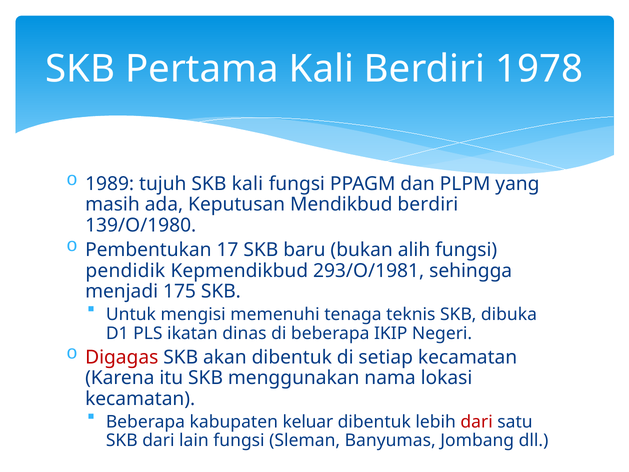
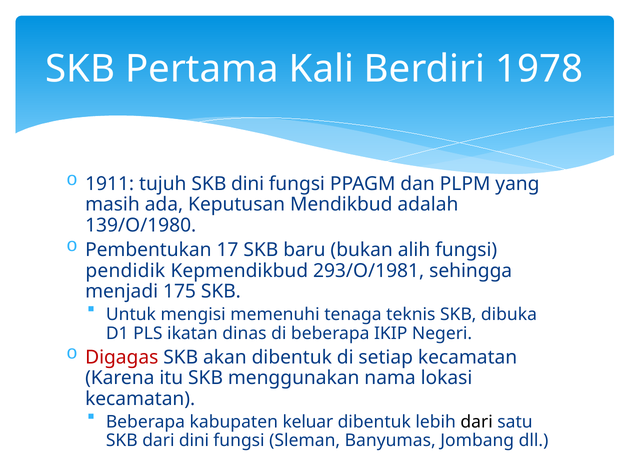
1989: 1989 -> 1911
SKB kali: kali -> dini
Mendikbud berdiri: berdiri -> adalah
dari at (477, 422) colour: red -> black
dari lain: lain -> dini
